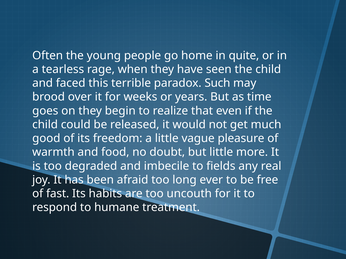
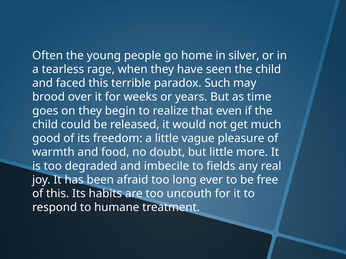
quite: quite -> silver
of fast: fast -> this
